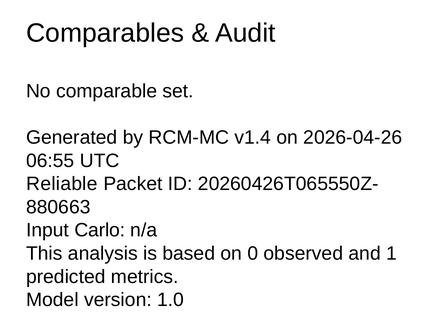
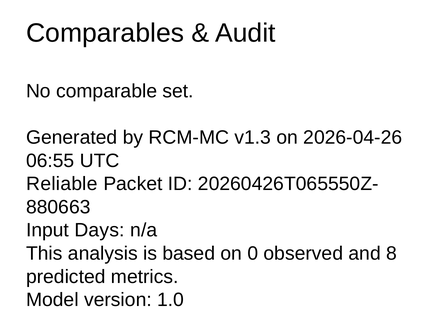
v1.4: v1.4 -> v1.3
Carlo: Carlo -> Days
1: 1 -> 8
